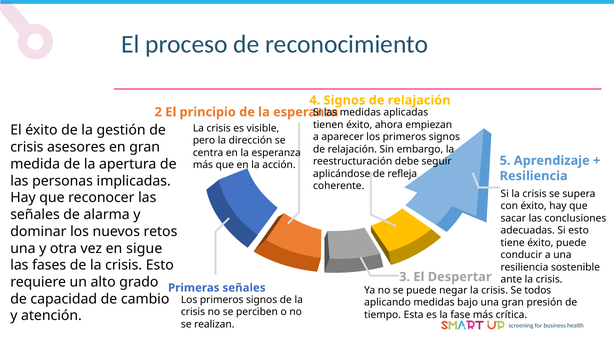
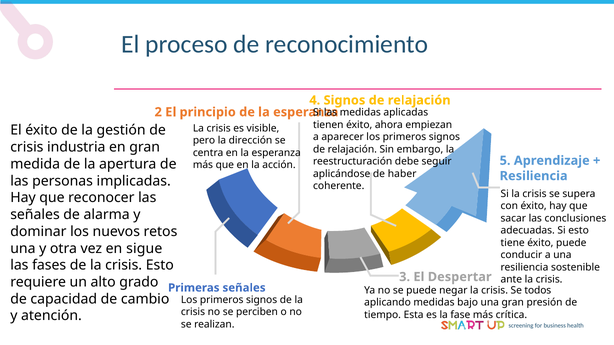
asesores: asesores -> industria
refleja: refleja -> haber
